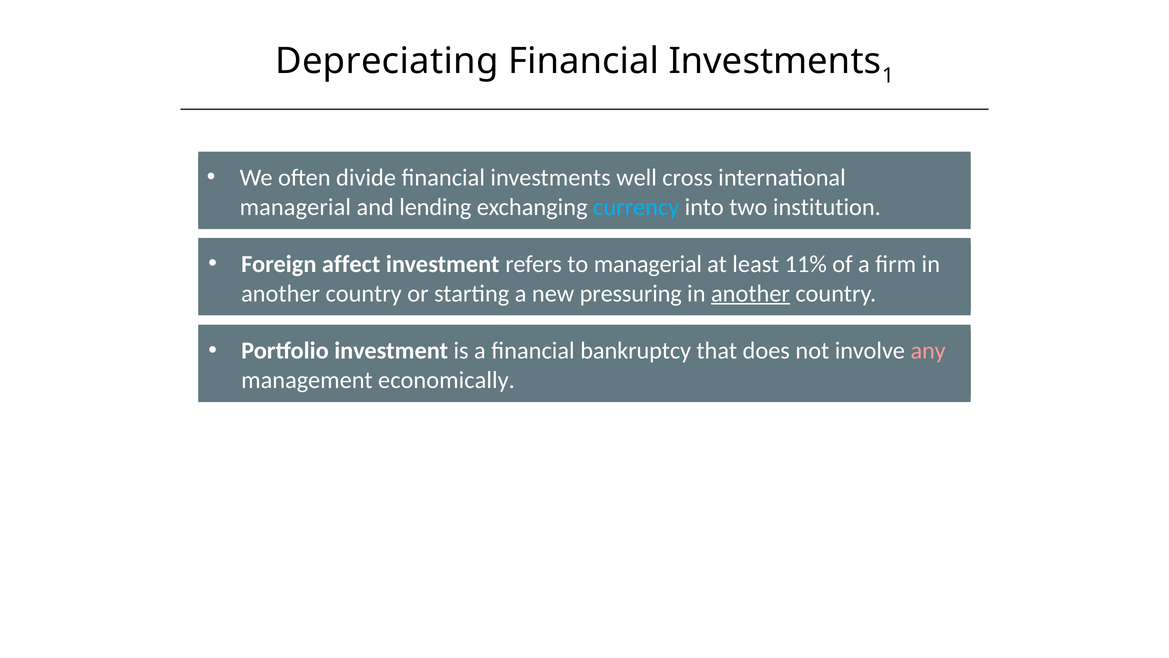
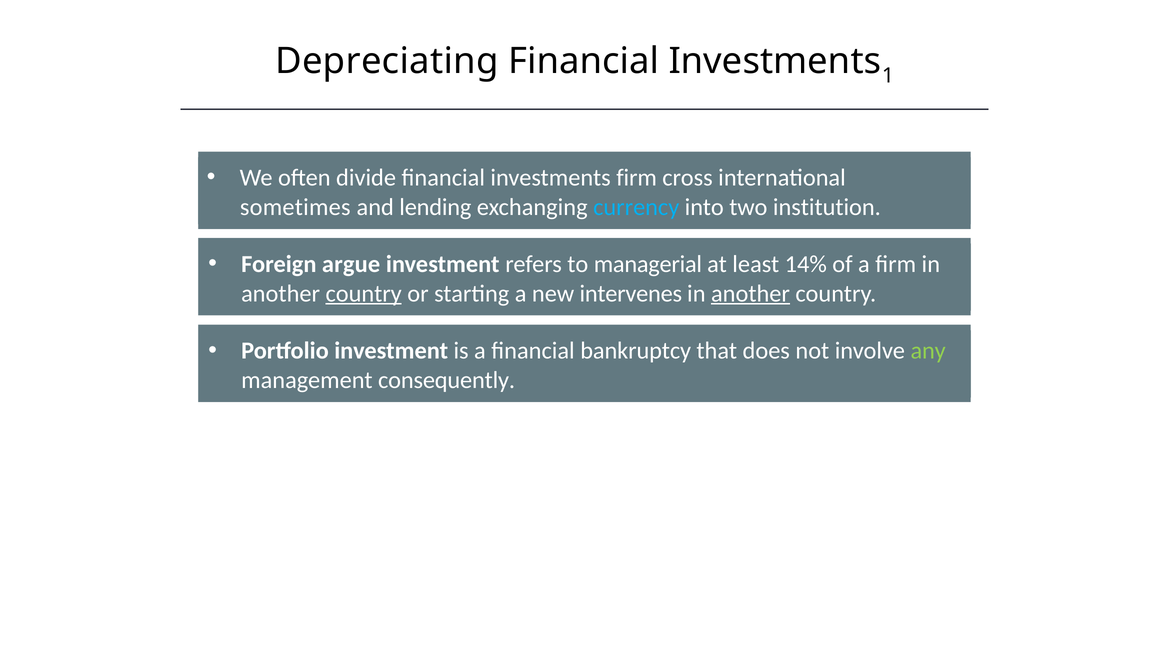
investments well: well -> firm
managerial at (295, 207): managerial -> sometimes
affect: affect -> argue
11%: 11% -> 14%
country at (364, 293) underline: none -> present
pressuring: pressuring -> intervenes
any colour: pink -> light green
economically: economically -> consequently
